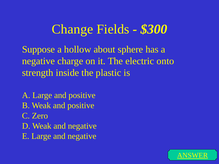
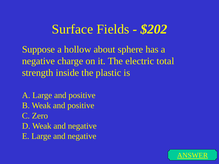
Change: Change -> Surface
$300: $300 -> $202
onto: onto -> total
